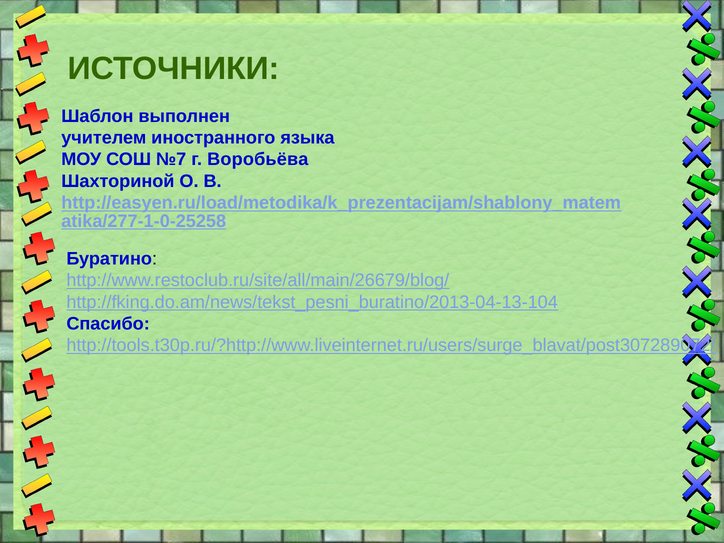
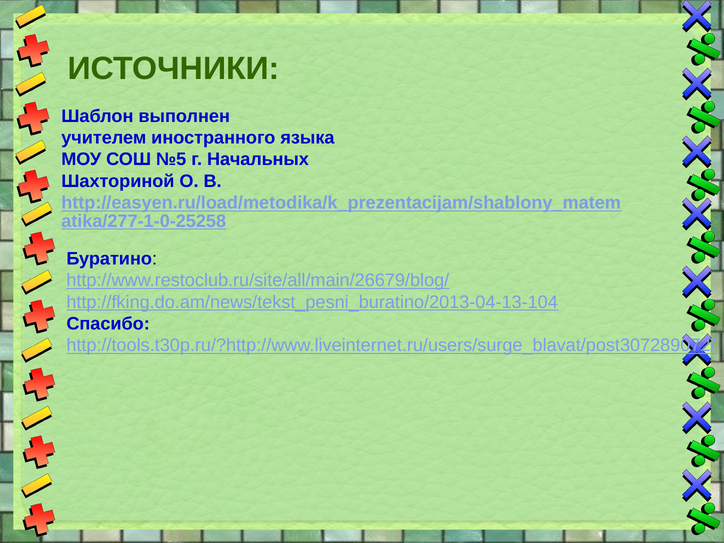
№7: №7 -> №5
Воробьёва: Воробьёва -> Начальных
